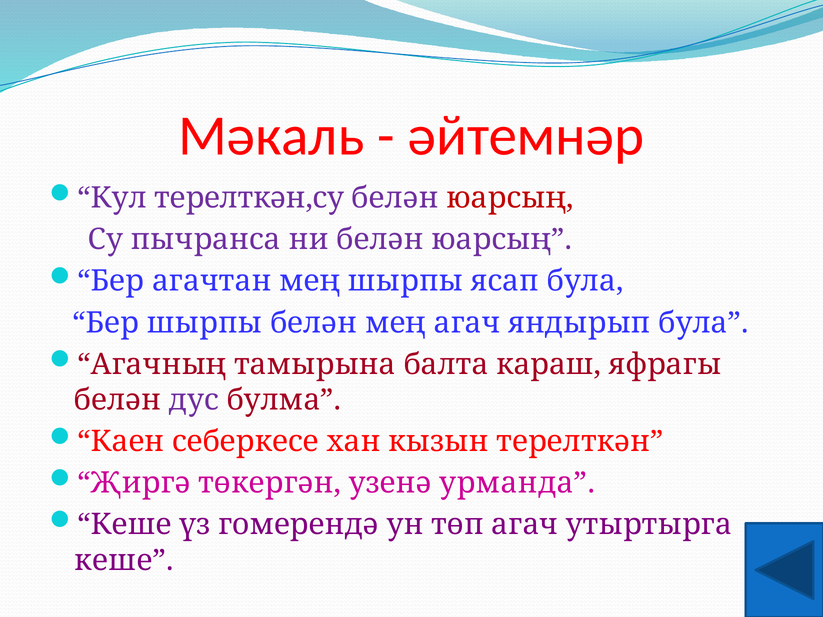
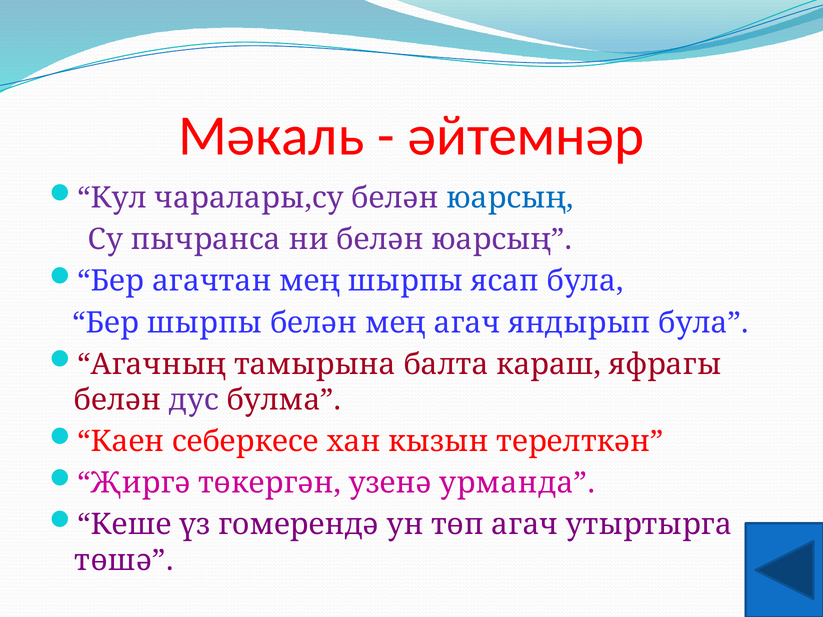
терелткән,су: терелткән,су -> чаралары,су
юарсың at (510, 198) colour: red -> blue
кеше at (124, 560): кеше -> төшә
